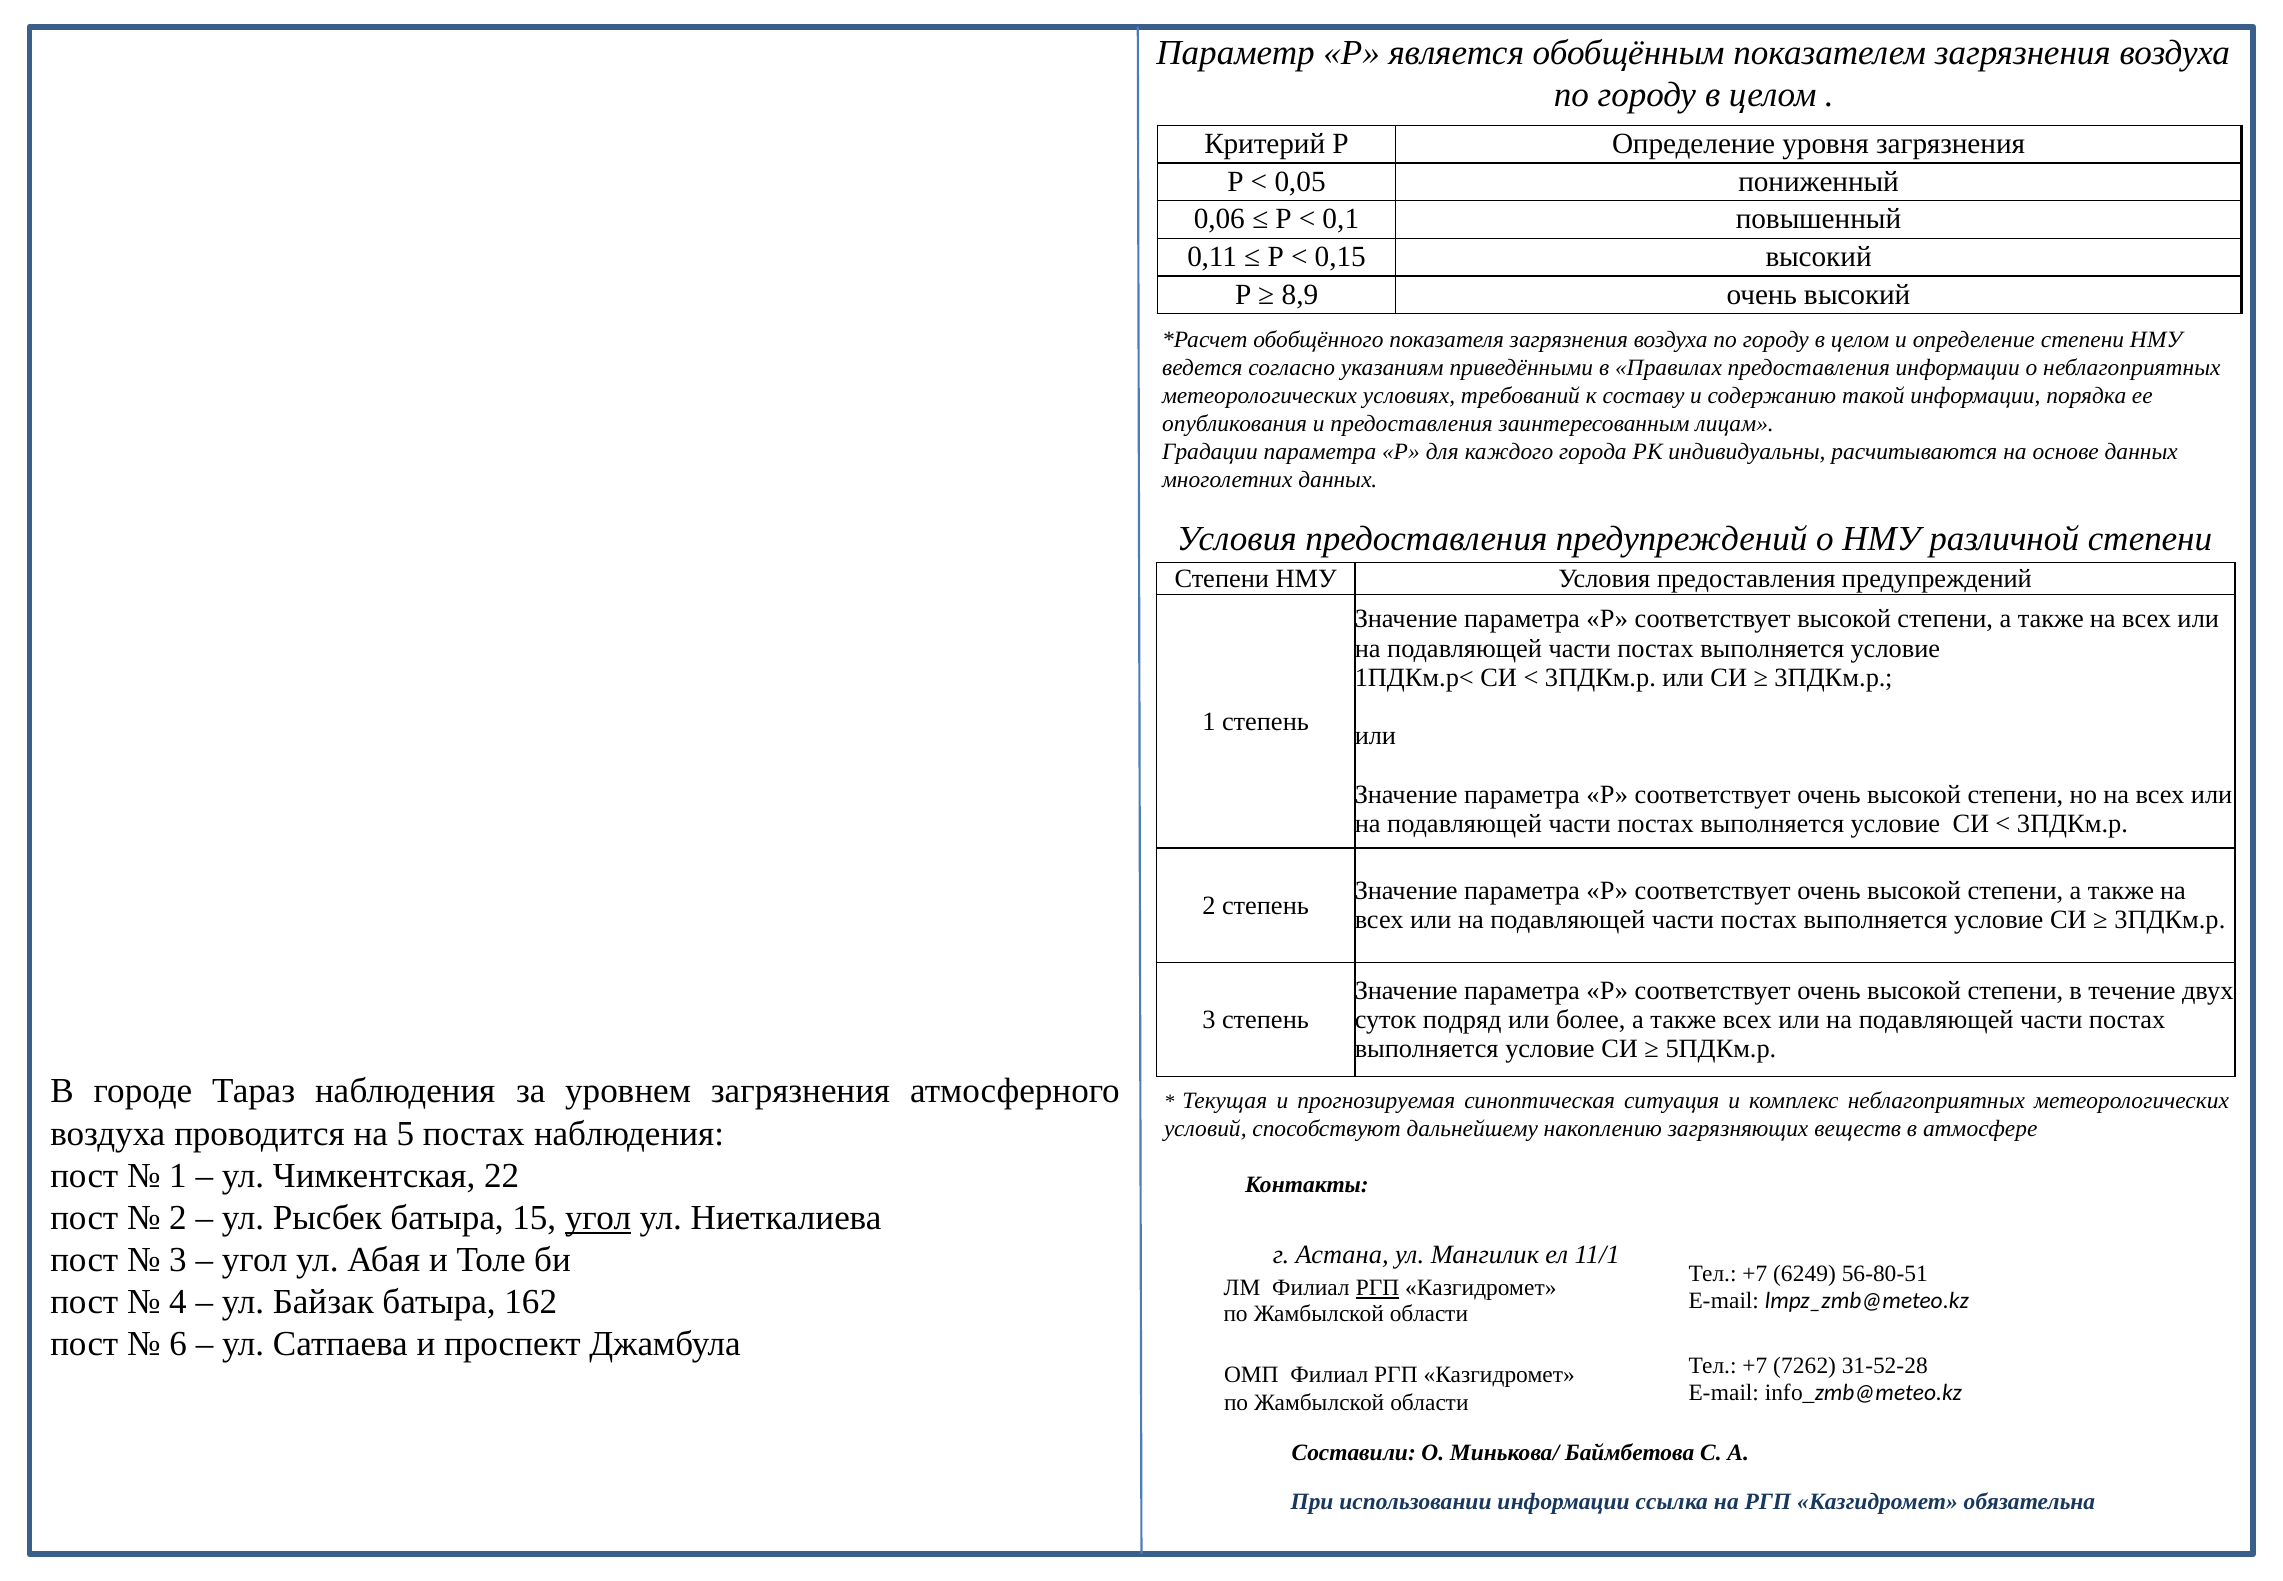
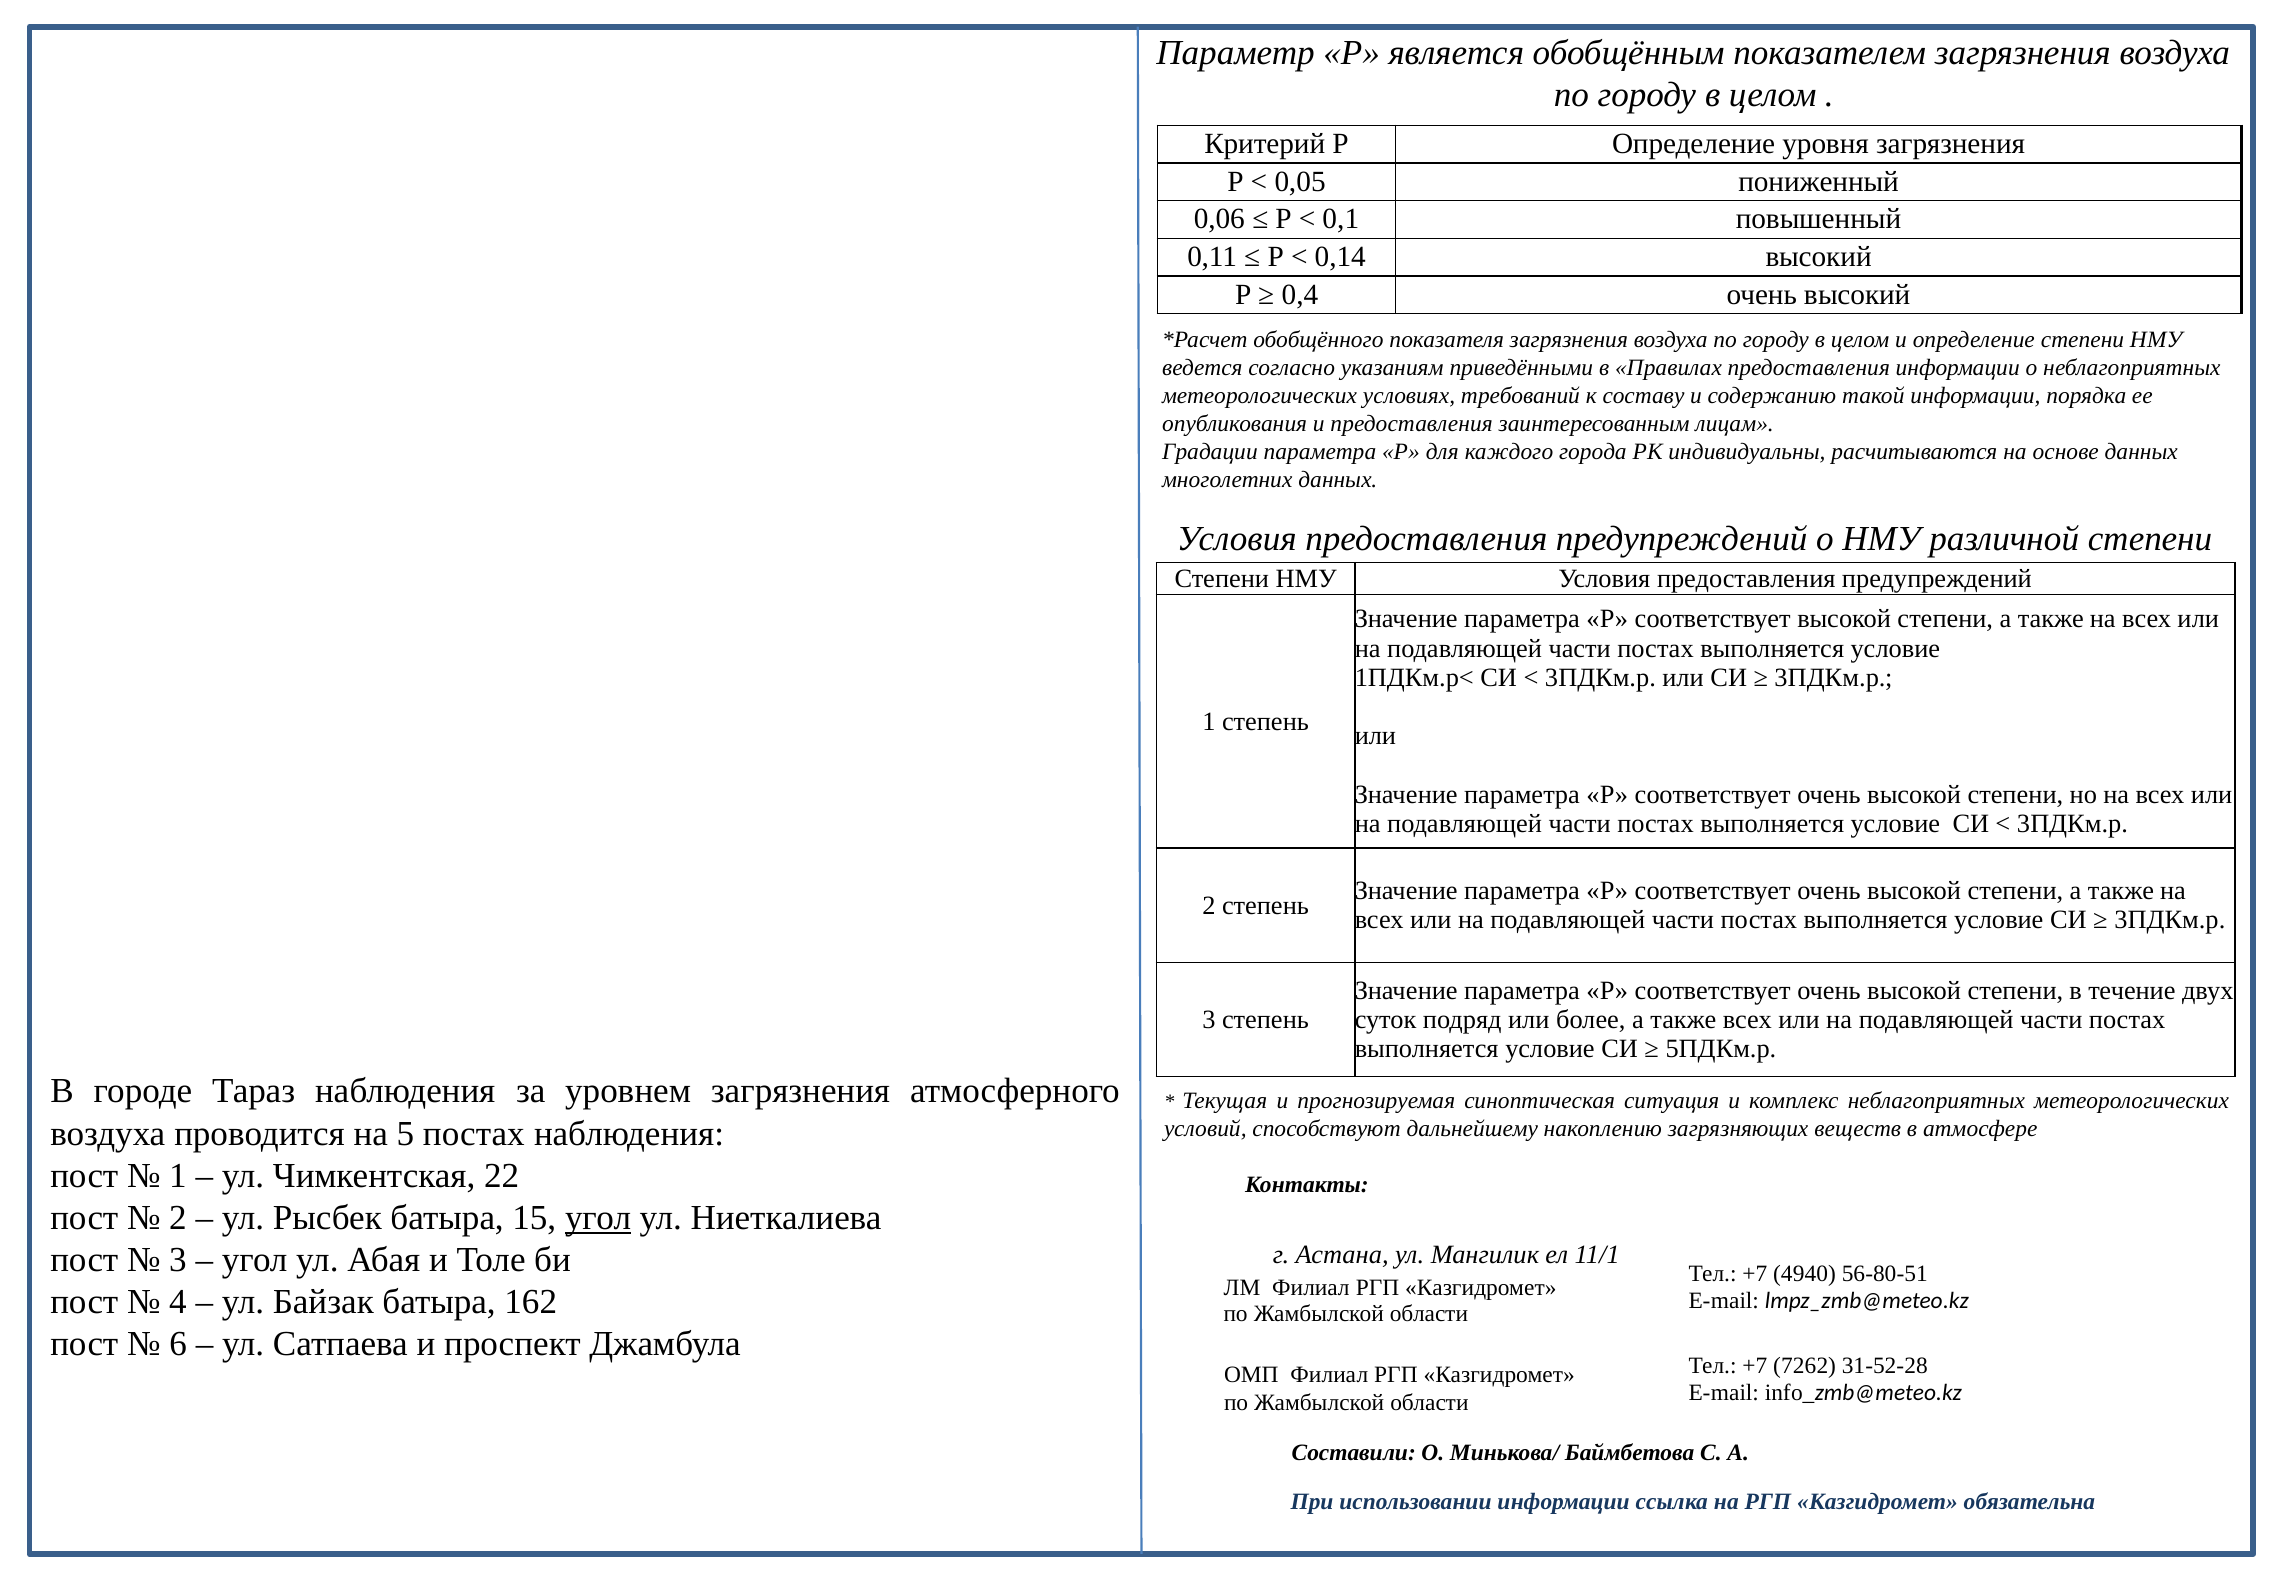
0,15: 0,15 -> 0,14
8,9: 8,9 -> 0,4
6249: 6249 -> 4940
РГП at (1378, 1287) underline: present -> none
